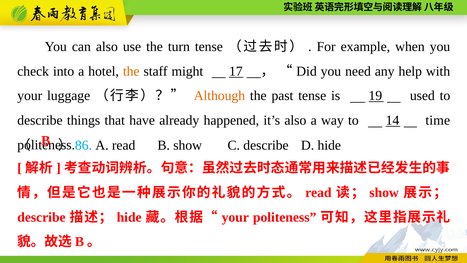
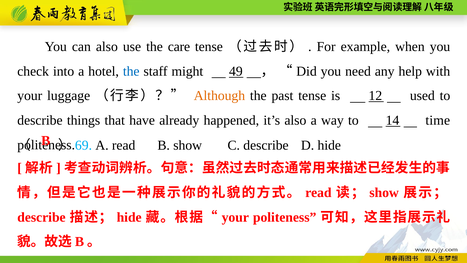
turn: turn -> care
the at (131, 71) colour: orange -> blue
17: 17 -> 49
19: 19 -> 12
86: 86 -> 69
